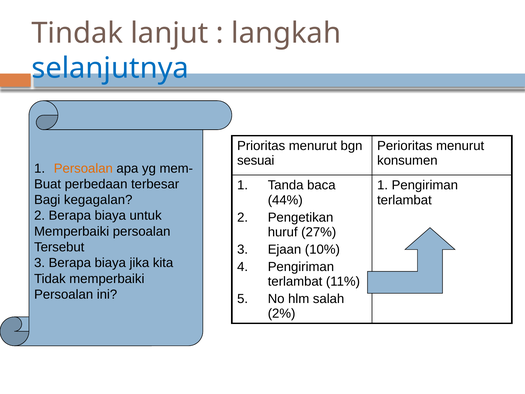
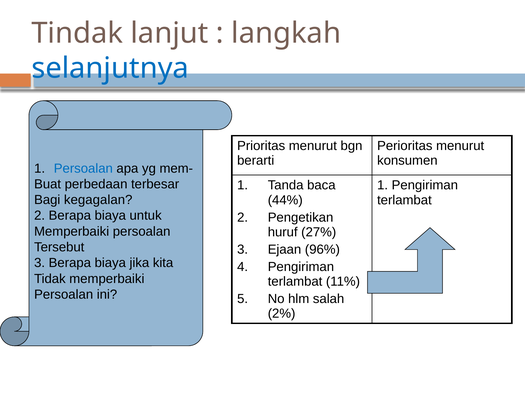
sesuai: sesuai -> berarti
Persoalan at (83, 168) colour: orange -> blue
10%: 10% -> 96%
